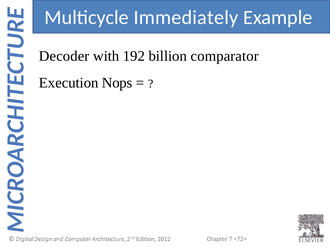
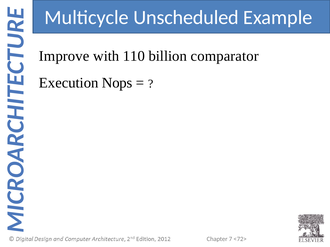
Immediately: Immediately -> Unscheduled
Decoder: Decoder -> Improve
192: 192 -> 110
